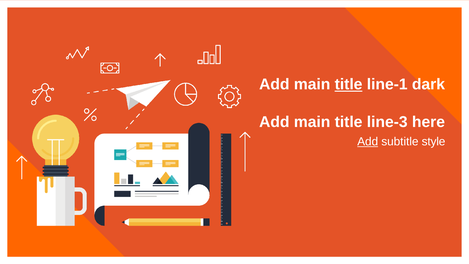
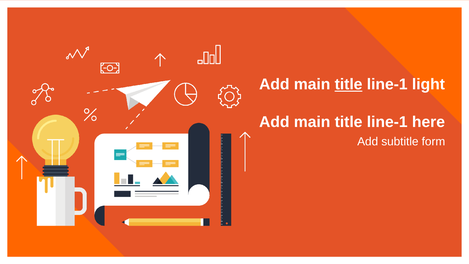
dark: dark -> light
line-3 at (387, 122): line-3 -> line-1
Add at (368, 142) underline: present -> none
style: style -> form
